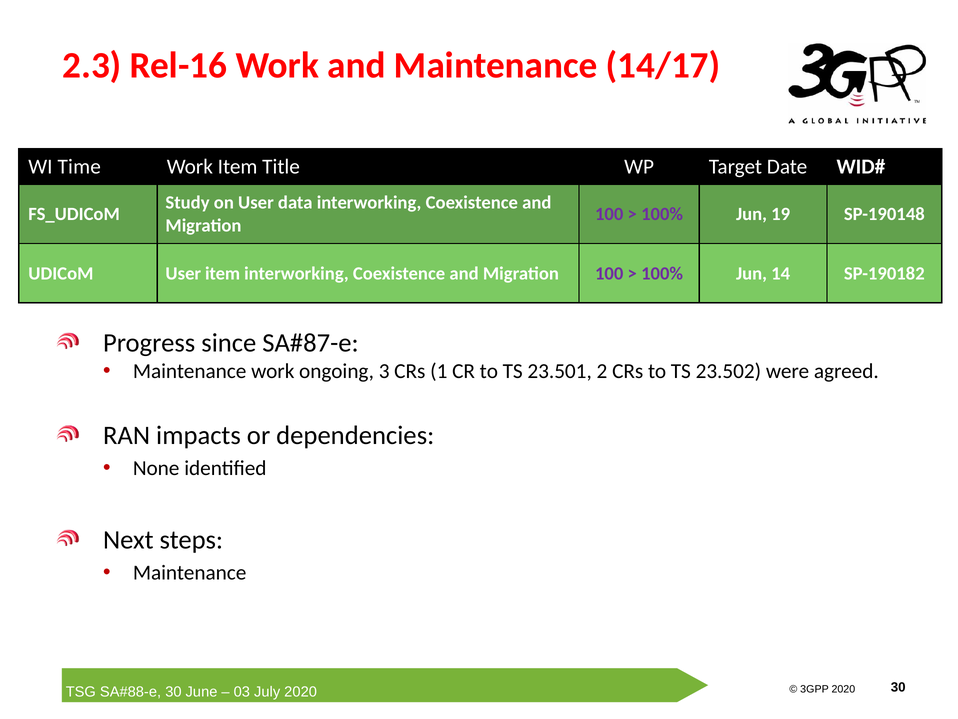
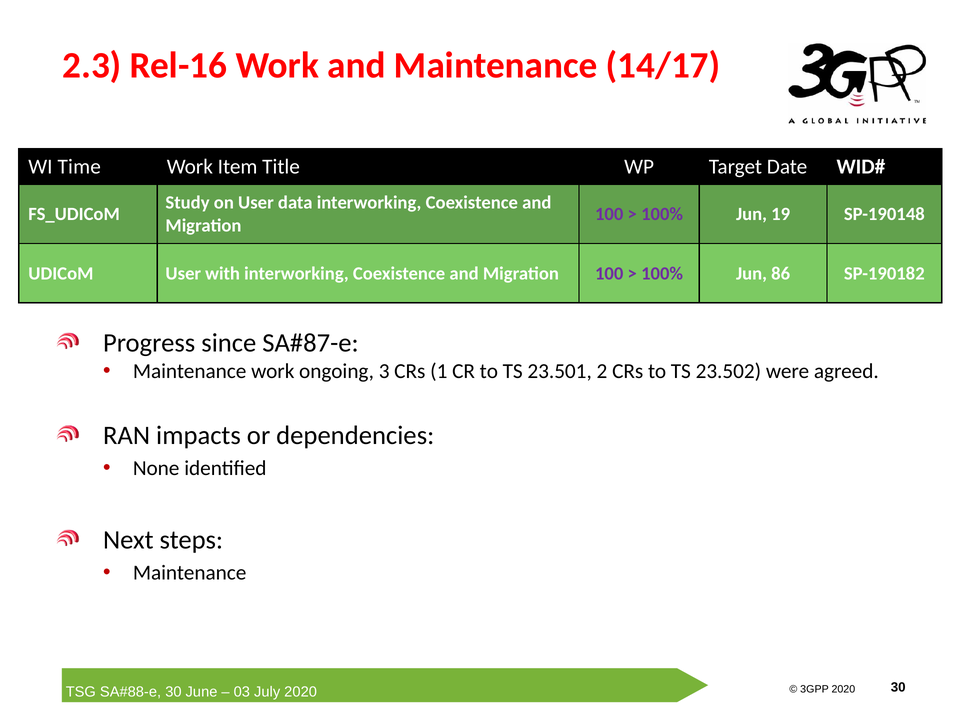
User item: item -> with
14: 14 -> 86
